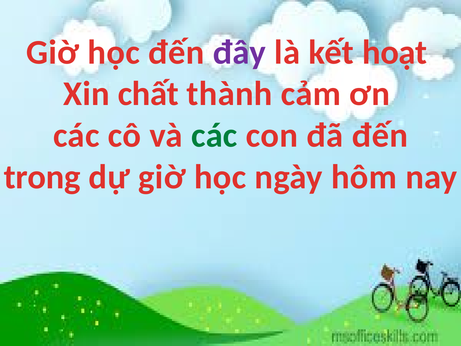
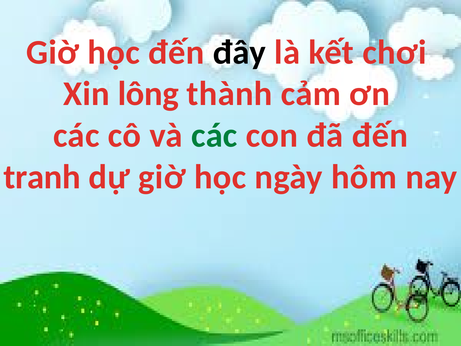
đây colour: purple -> black
hoạt: hoạt -> chơi
chất: chất -> lông
trong: trong -> tranh
